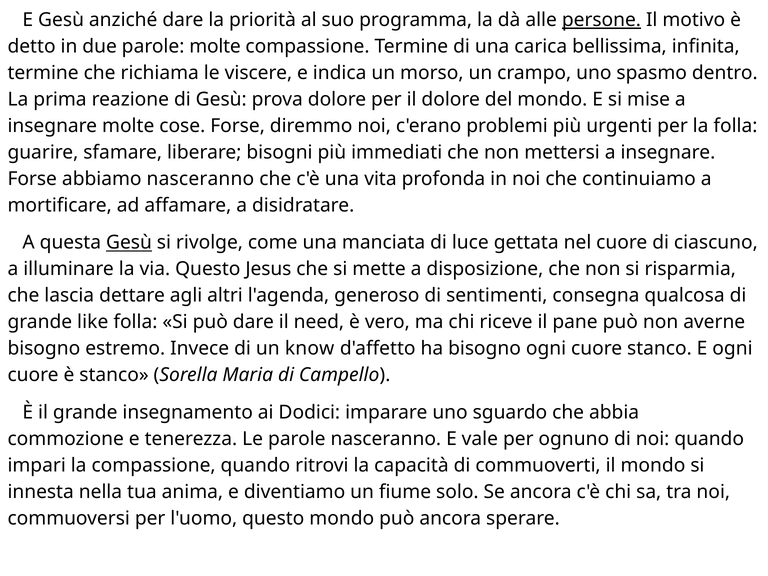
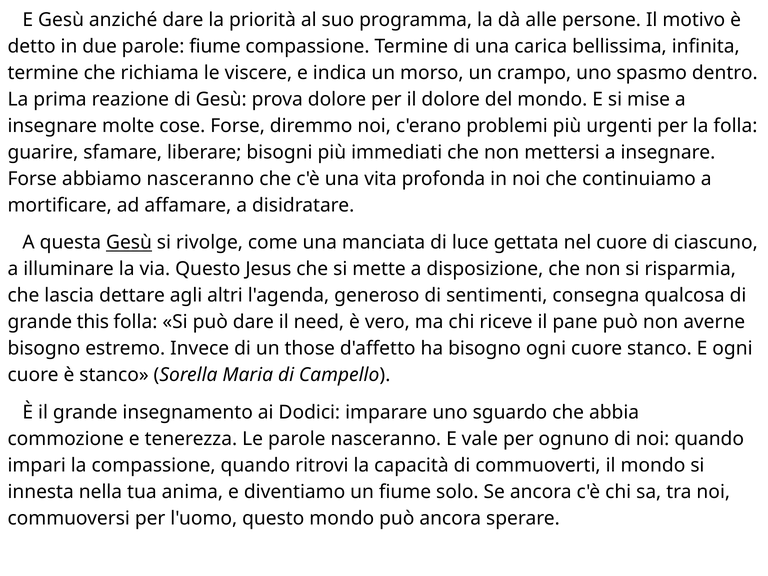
persone underline: present -> none
parole molte: molte -> fiume
like: like -> this
know: know -> those
